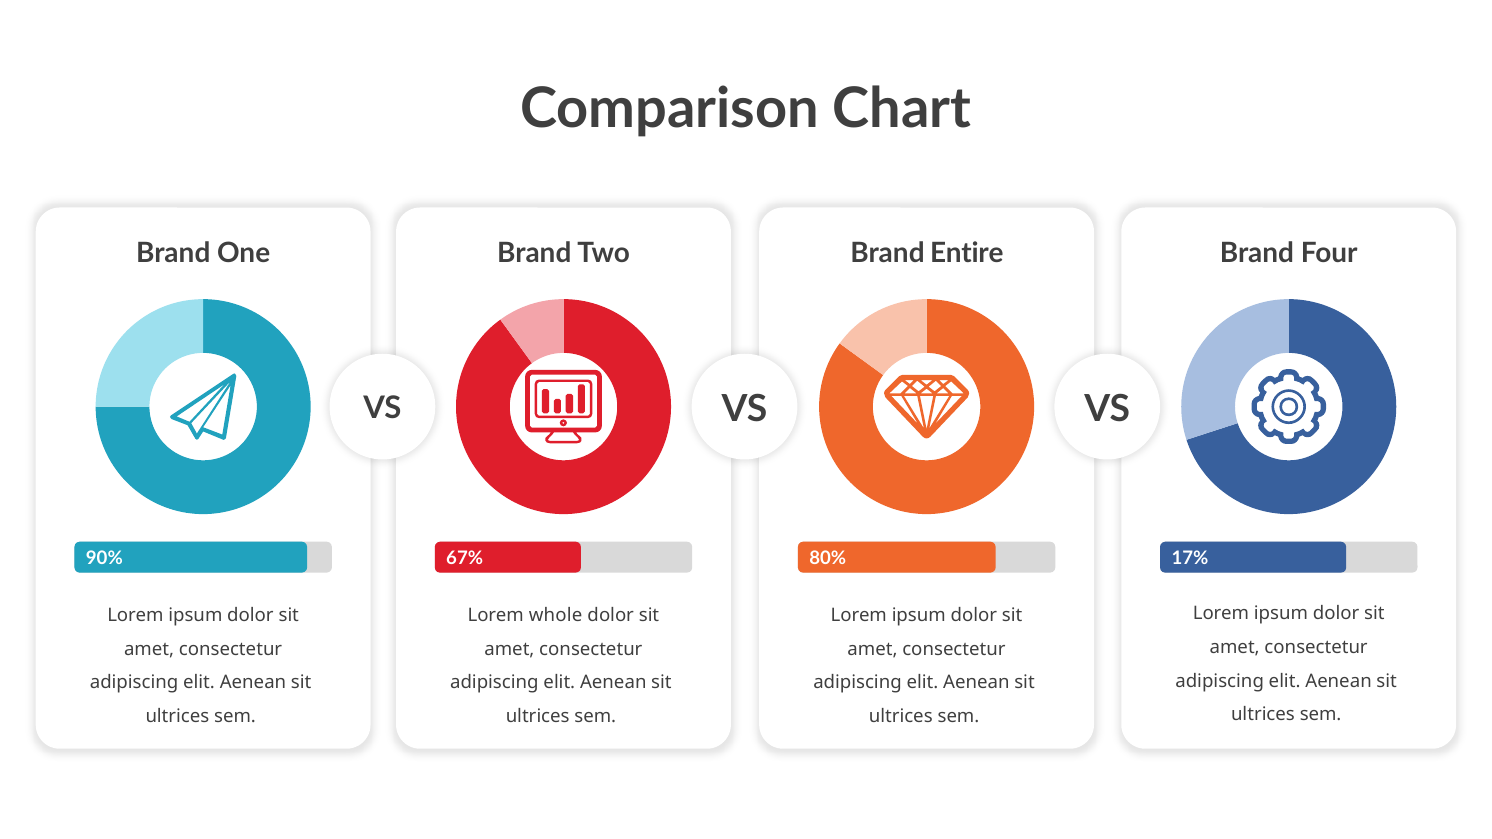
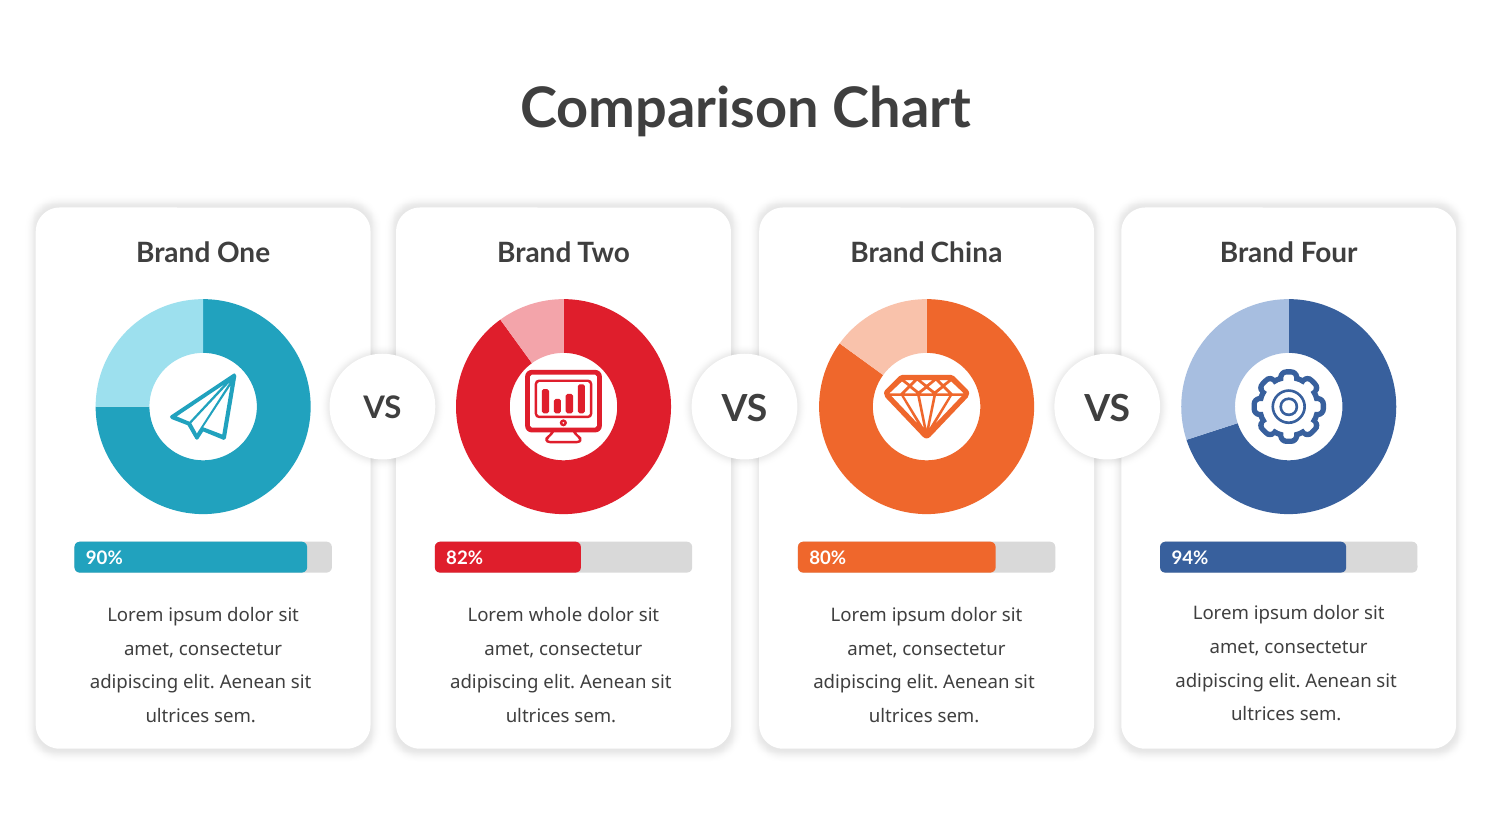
Entire: Entire -> China
67%: 67% -> 82%
17%: 17% -> 94%
